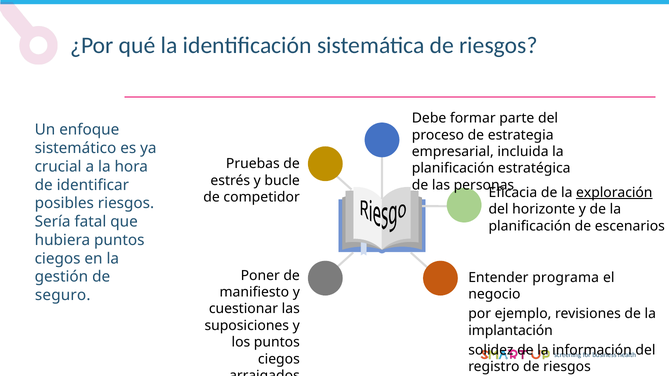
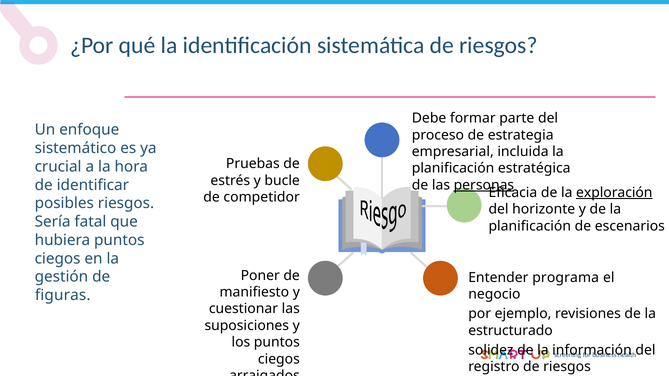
personas underline: none -> present
seguro: seguro -> figuras
implantación: implantación -> estructurado
